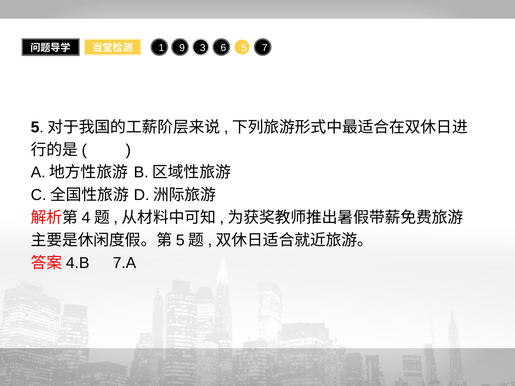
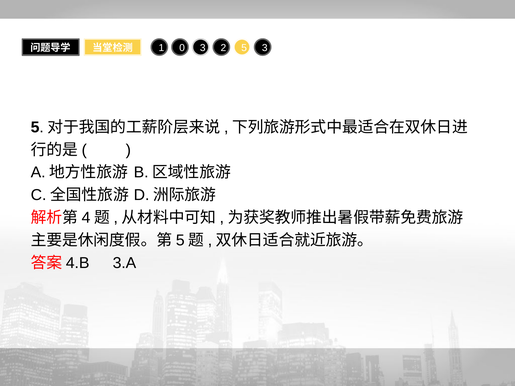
9: 9 -> 0
6: 6 -> 2
5 7: 7 -> 3
7.A: 7.A -> 3.A
